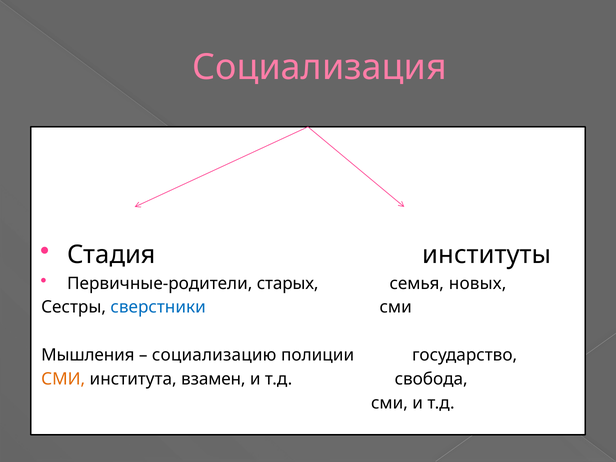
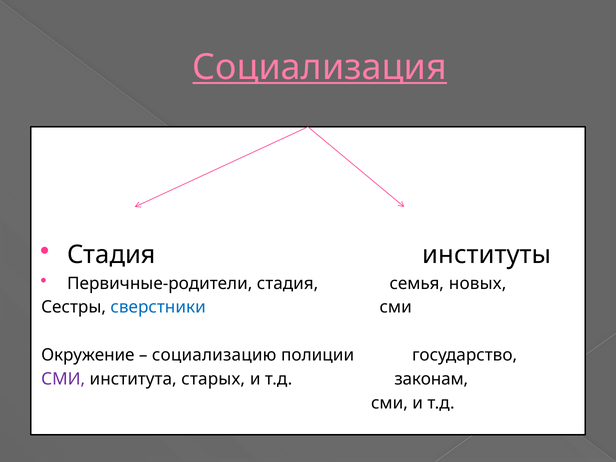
Социализация underline: none -> present
Первичные-родители старых: старых -> стадия
Мышления: Мышления -> Окружение
СМИ at (63, 379) colour: orange -> purple
взамен: взамен -> старых
свобода: свобода -> законам
